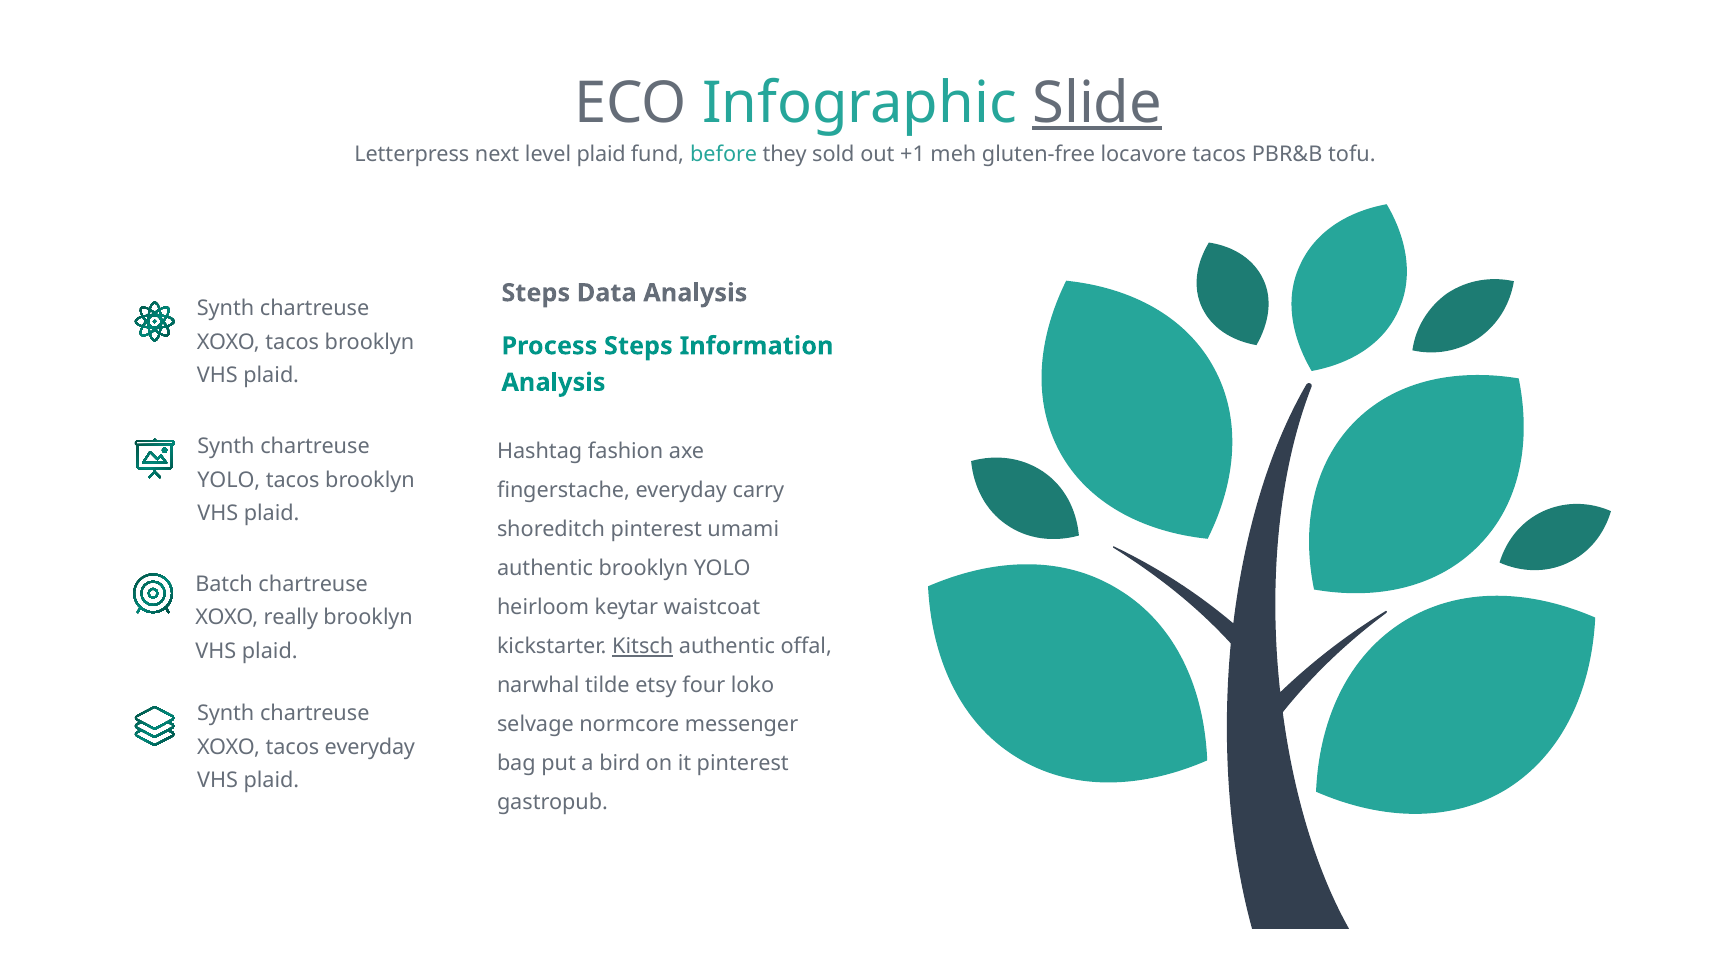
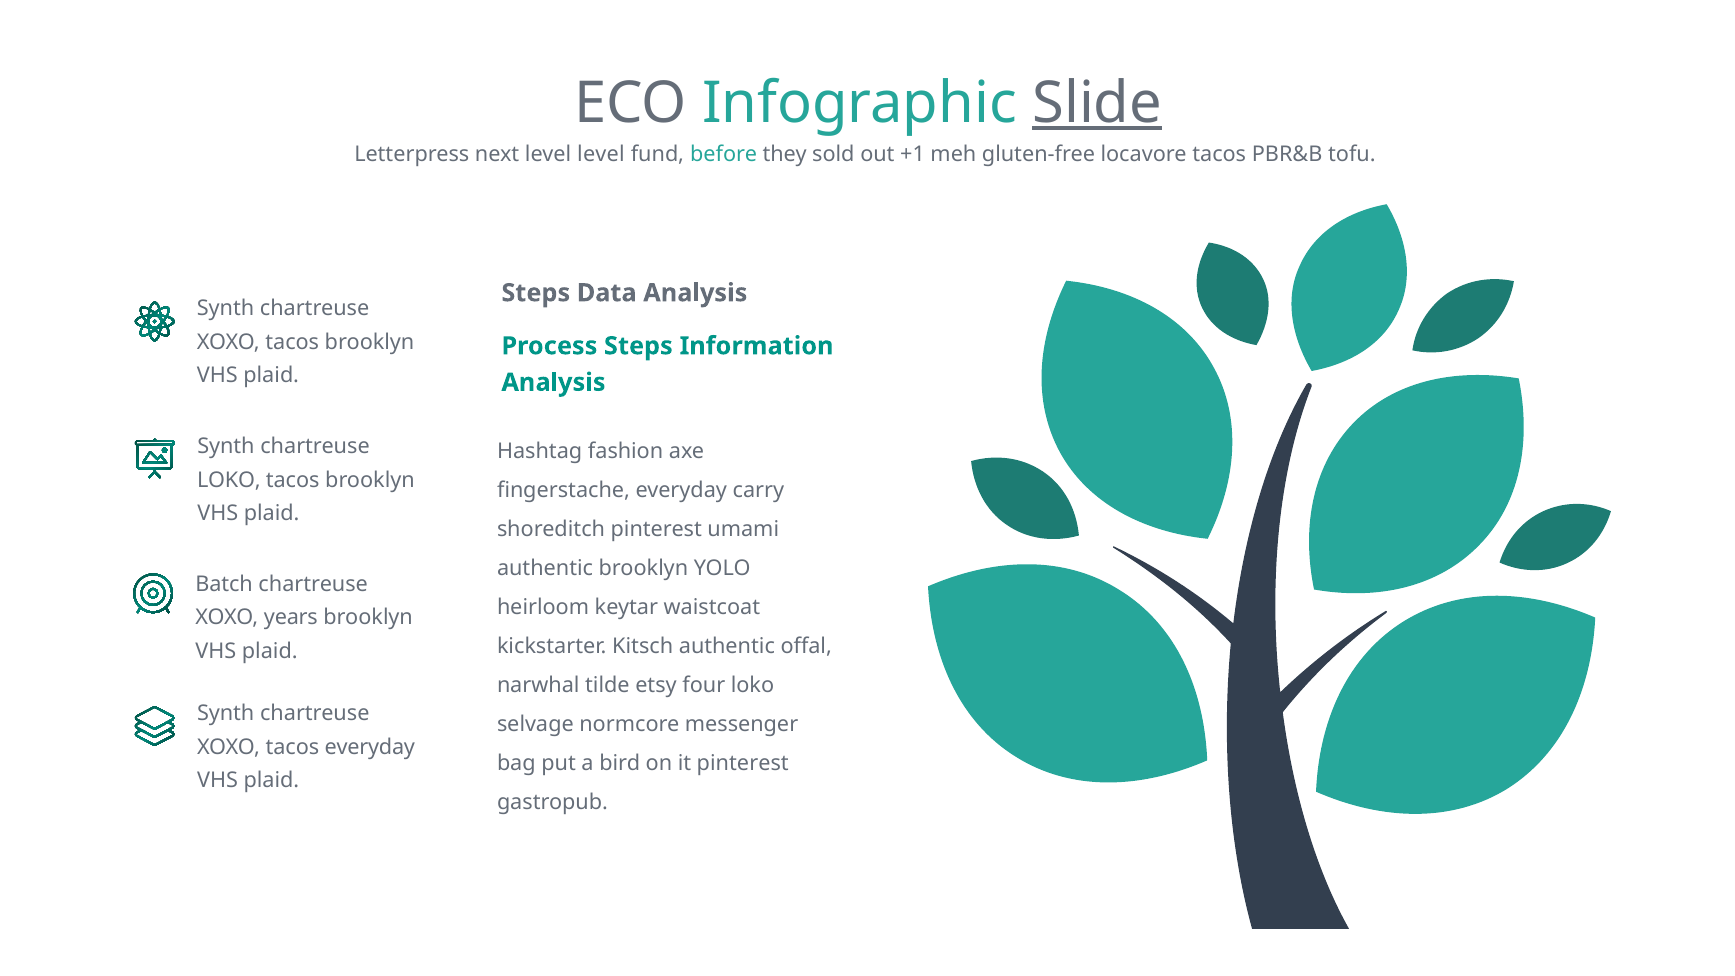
level plaid: plaid -> level
YOLO at (229, 480): YOLO -> LOKO
really: really -> years
Kitsch underline: present -> none
